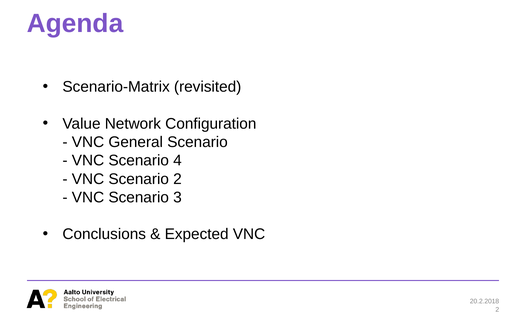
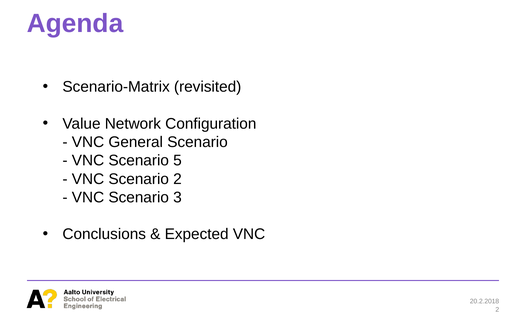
4: 4 -> 5
